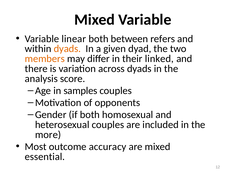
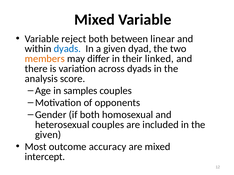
linear: linear -> reject
refers: refers -> linear
dyads at (67, 49) colour: orange -> blue
more at (48, 135): more -> given
essential: essential -> intercept
